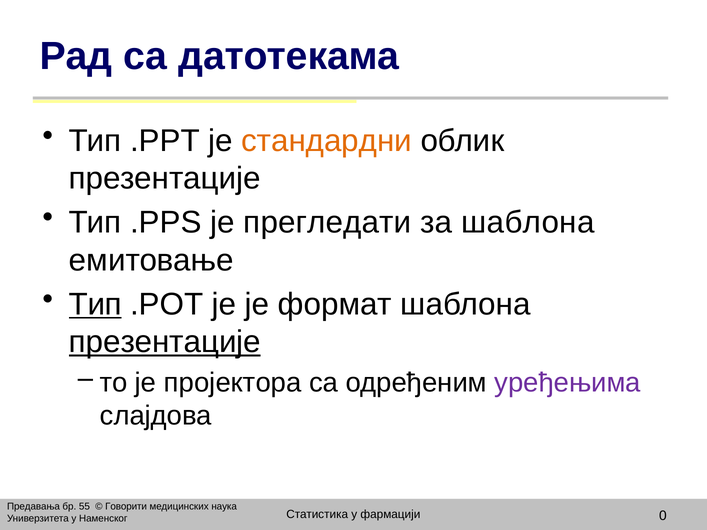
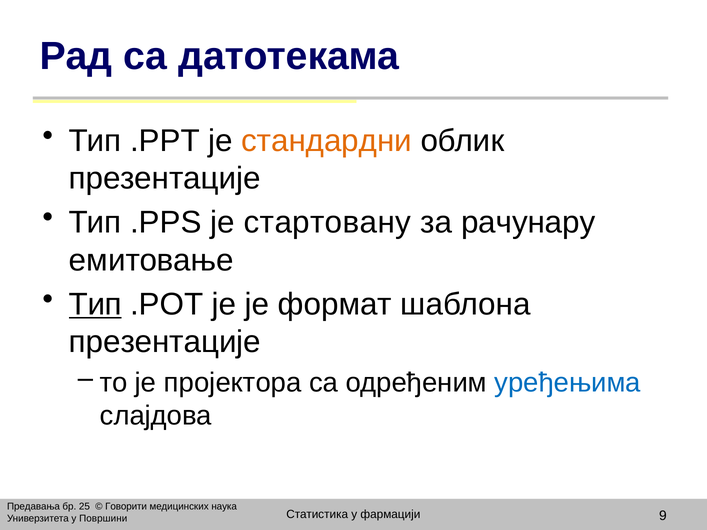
прегледати: прегледати -> стартовану
за шаблона: шаблона -> рачунару
презентације at (165, 342) underline: present -> none
уређењима colour: purple -> blue
55: 55 -> 25
Наменског: Наменског -> Површини
0: 0 -> 9
